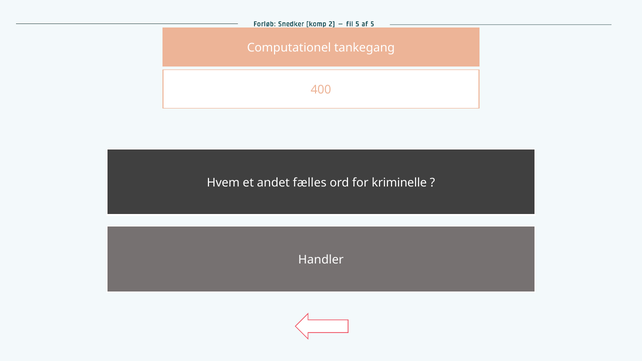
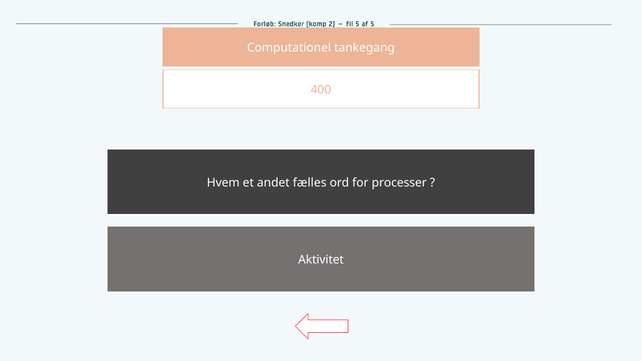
kriminelle: kriminelle -> processer
Handler: Handler -> Aktivitet
